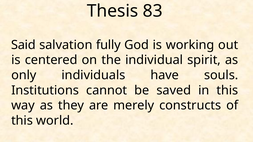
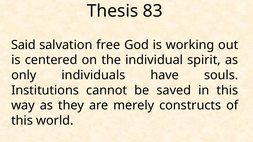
fully: fully -> free
